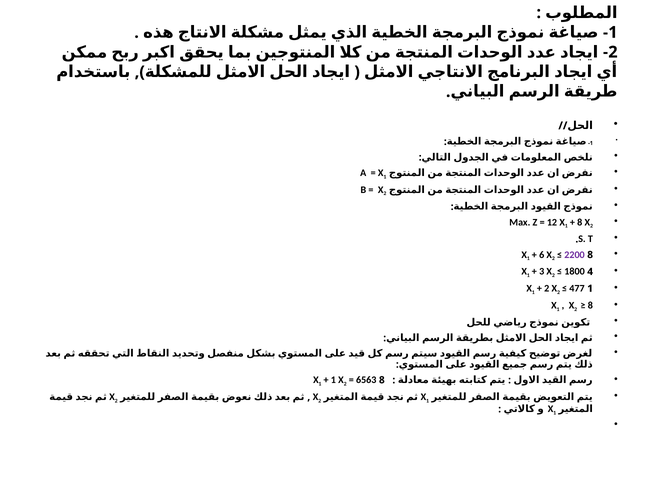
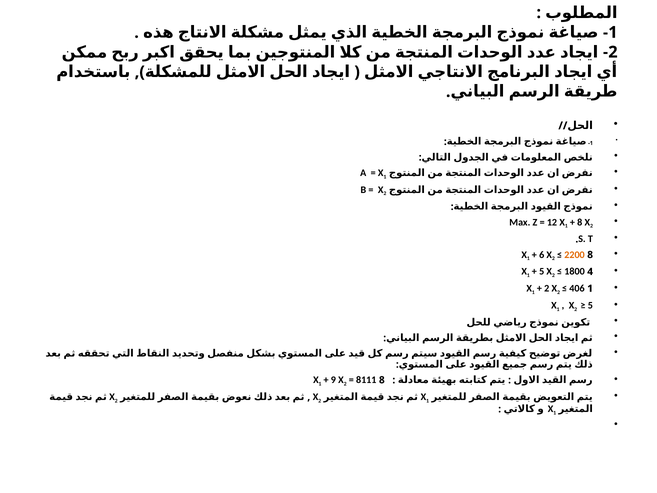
2200 colour: purple -> orange
3 at (542, 272): 3 -> 5
477: 477 -> 406
8 at (590, 305): 8 -> 5
1 at (333, 380): 1 -> 9
6563: 6563 -> 8111
